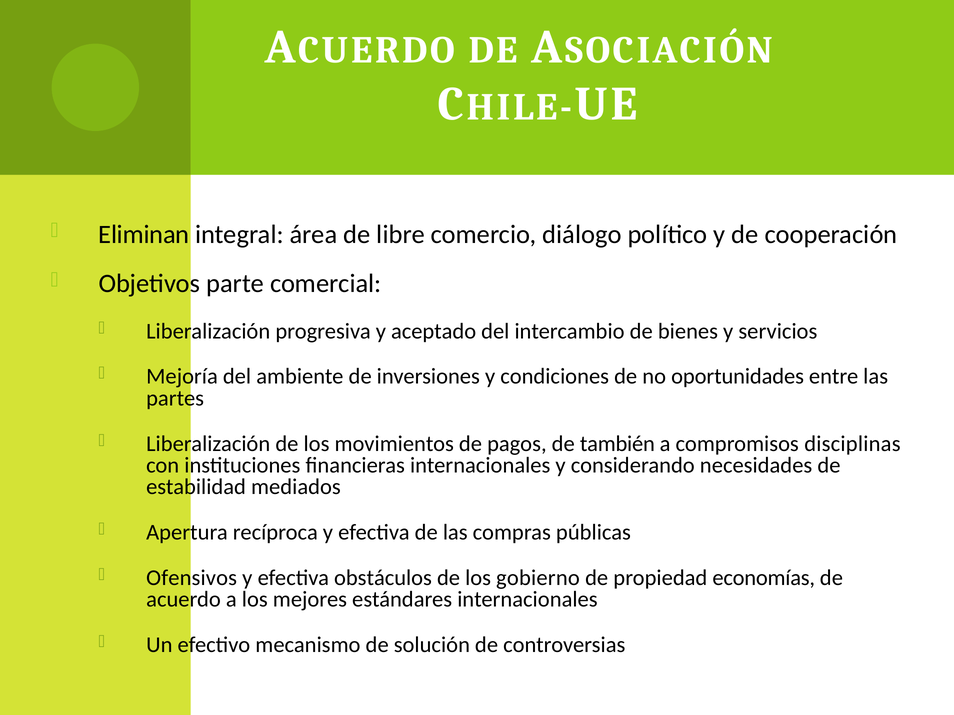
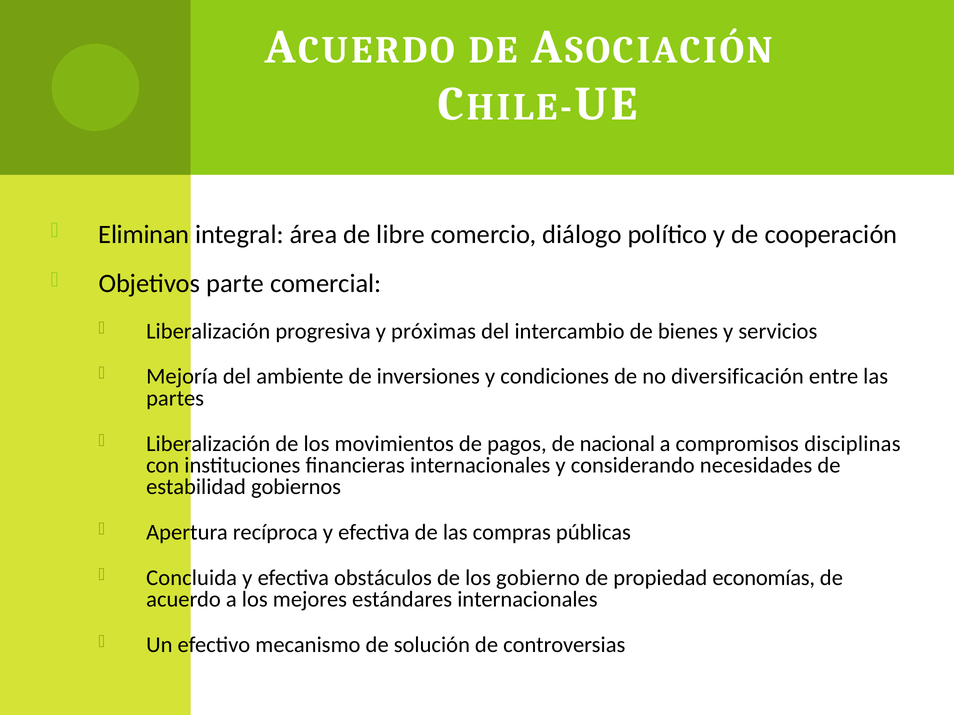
aceptado: aceptado -> próximas
oportunidades: oportunidades -> diversificación
también: también -> nacional
mediados: mediados -> gobiernos
Ofensivos: Ofensivos -> Concluida
